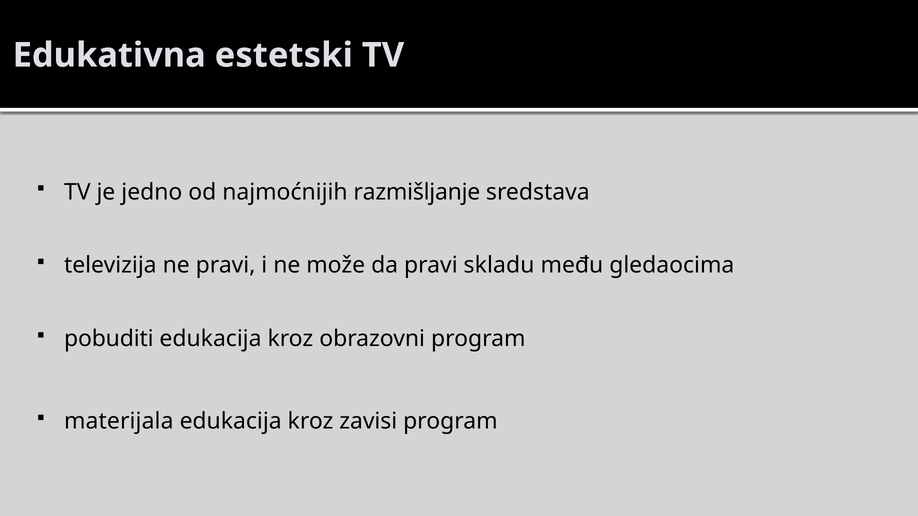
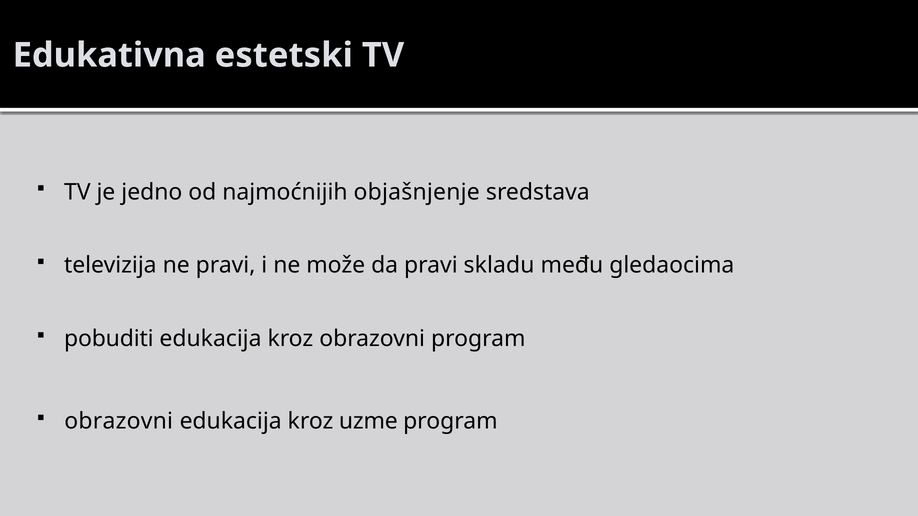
razmišljanje: razmišljanje -> objašnjenje
materijala at (119, 422): materijala -> obrazovni
zavisi: zavisi -> uzme
